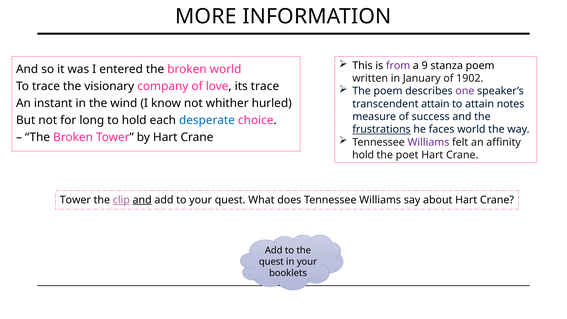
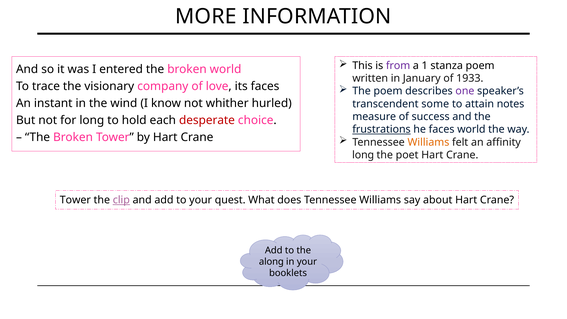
9: 9 -> 1
1902: 1902 -> 1933
its trace: trace -> faces
transcendent attain: attain -> some
desperate colour: blue -> red
Williams at (428, 142) colour: purple -> orange
hold at (363, 155): hold -> long
and at (142, 200) underline: present -> none
quest at (271, 262): quest -> along
